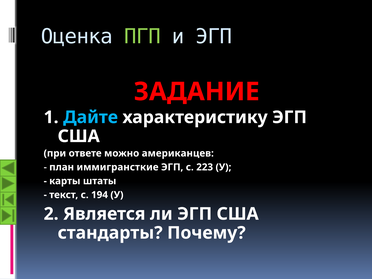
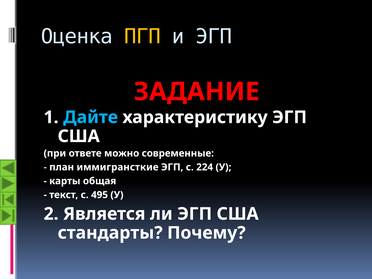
ПГП colour: light green -> yellow
американцев: американцев -> современные
223: 223 -> 224
штаты: штаты -> общая
194: 194 -> 495
